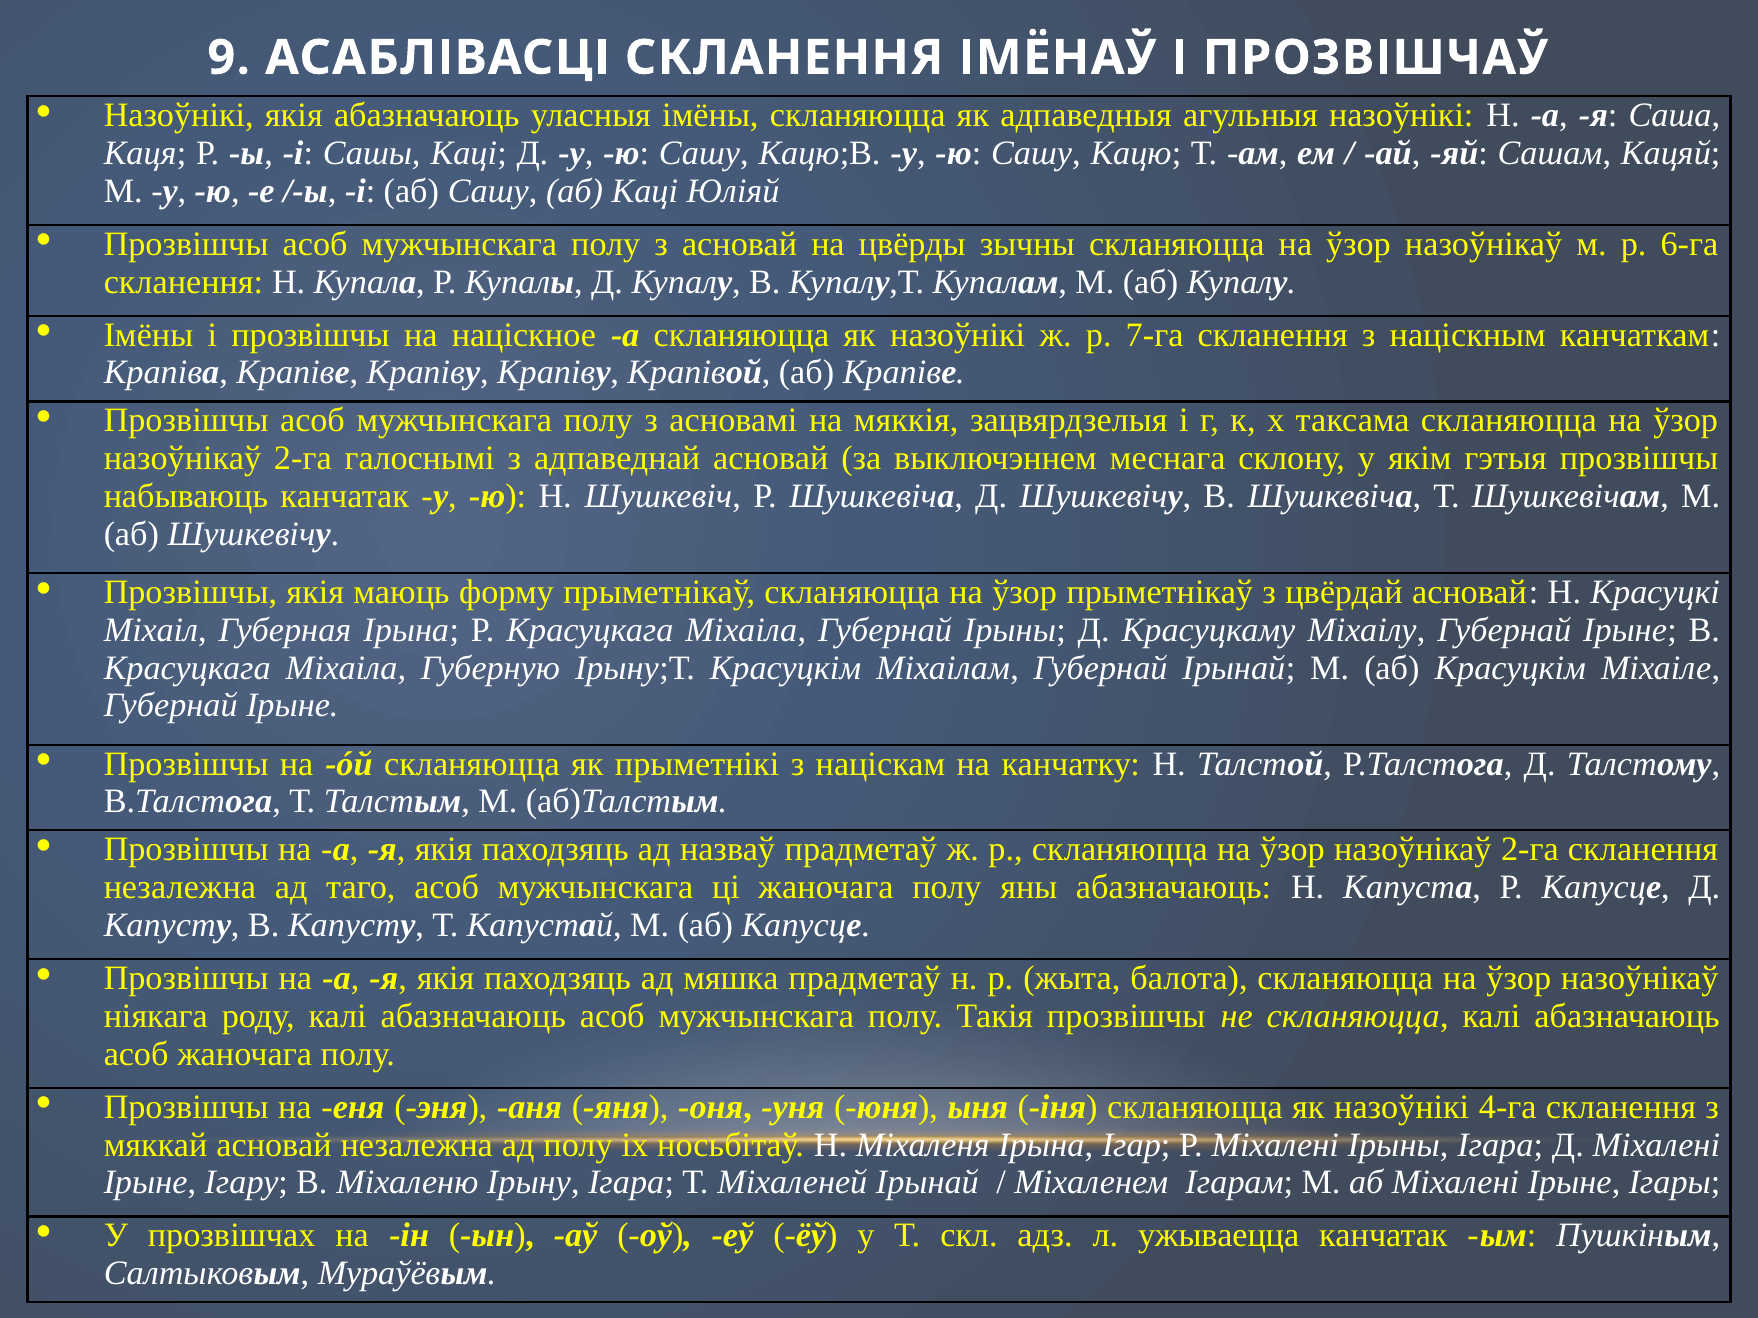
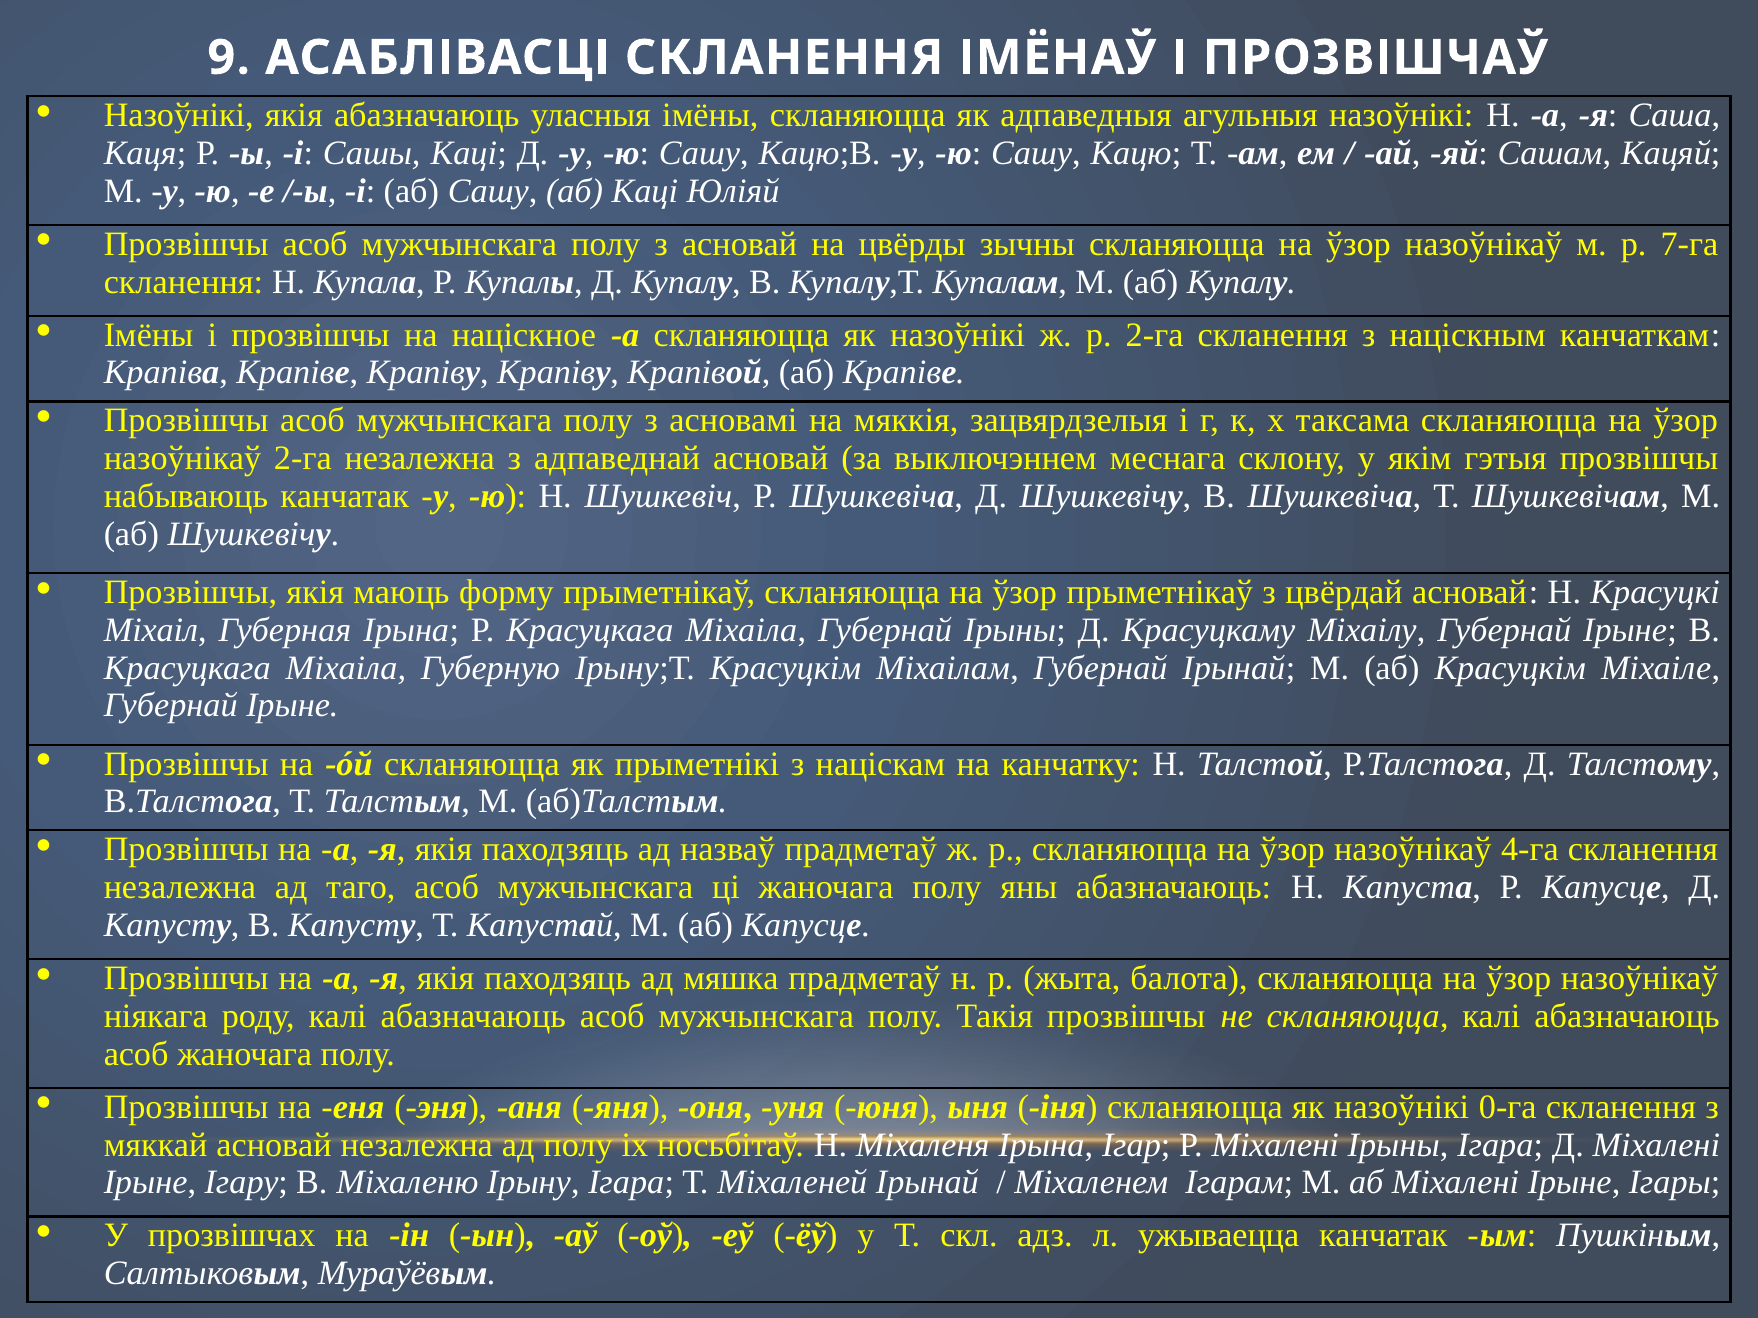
6-га: 6-га -> 7-га
р 7-га: 7-га -> 2-га
2-га галоснымі: галоснымі -> незалежна
2-га at (1530, 850): 2-га -> 4-га
4-га: 4-га -> 0-га
